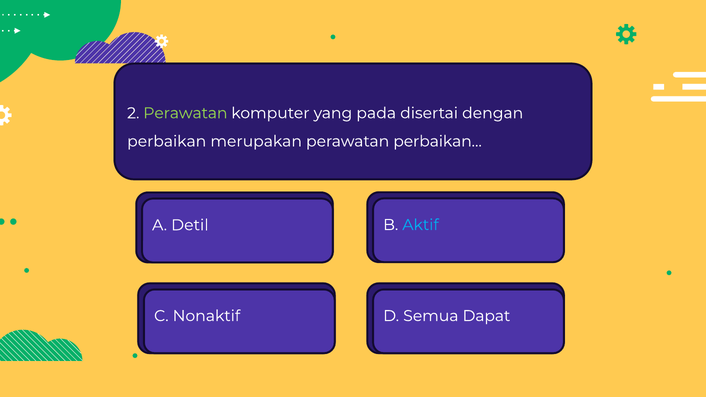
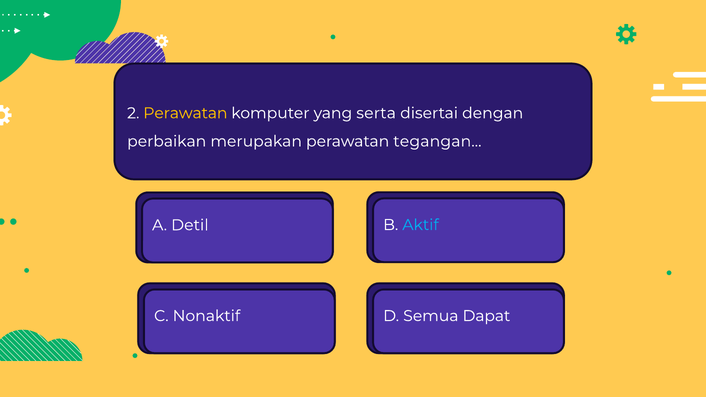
Perawatan at (185, 113) colour: light green -> yellow
pada: pada -> serta
perbaikan…: perbaikan… -> tegangan…
